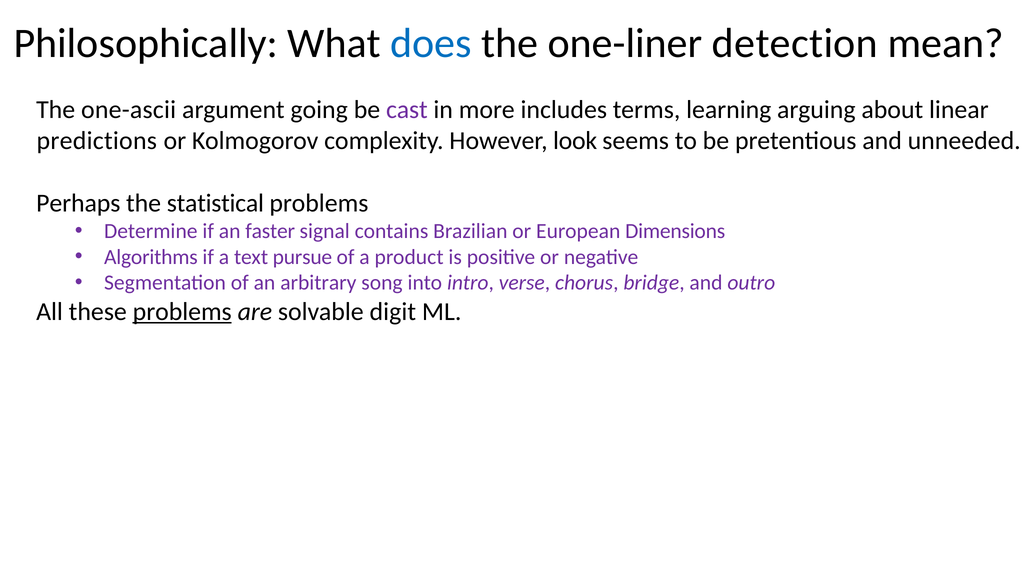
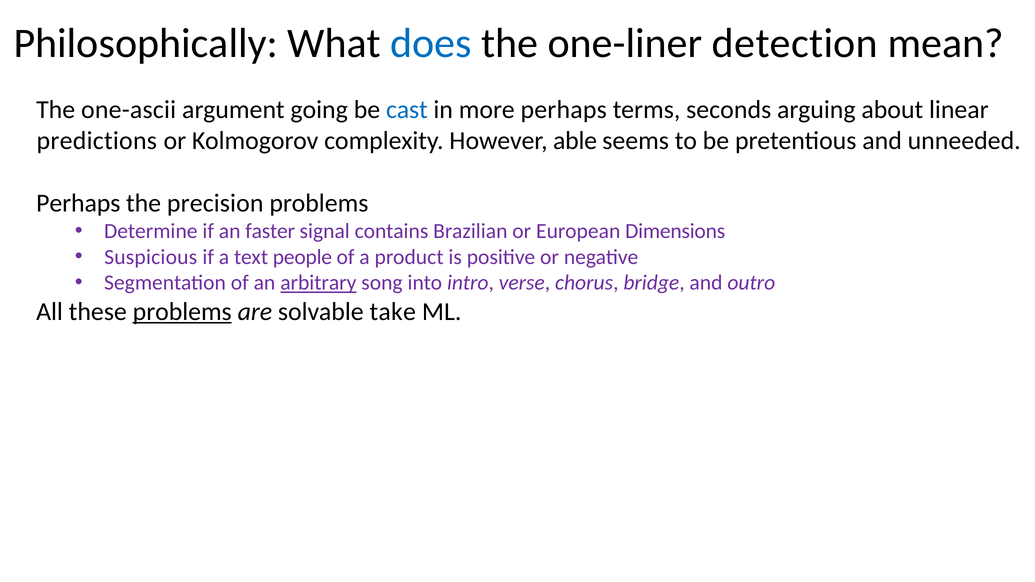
cast colour: purple -> blue
more includes: includes -> perhaps
learning: learning -> seconds
look: look -> able
statistical: statistical -> precision
Algorithms: Algorithms -> Suspicious
pursue: pursue -> people
arbitrary underline: none -> present
digit: digit -> take
